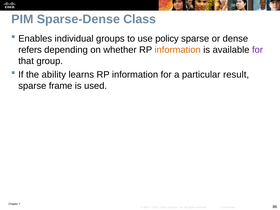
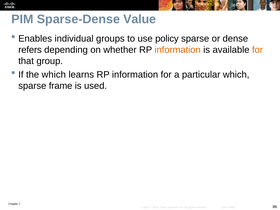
Class: Class -> Value
for at (257, 50) colour: purple -> orange
the ability: ability -> which
particular result: result -> which
